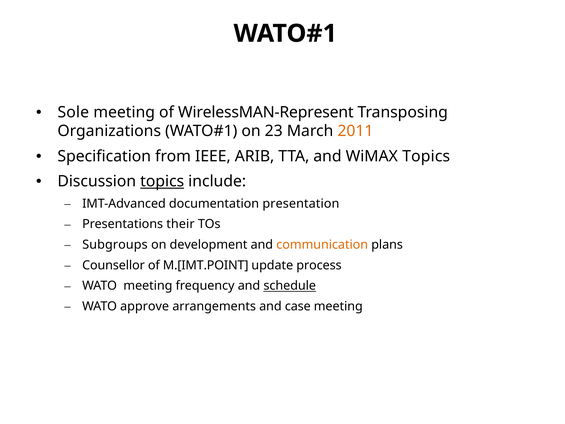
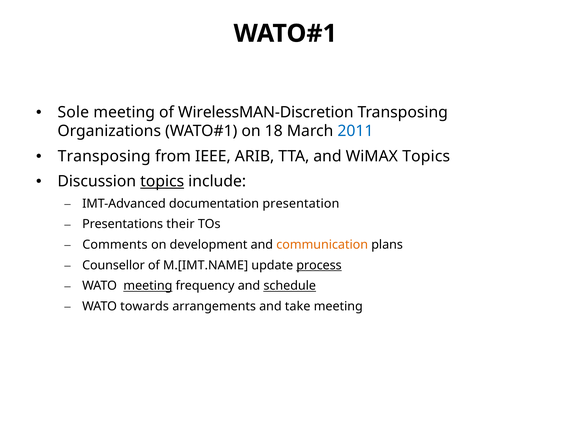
WirelessMAN-Represent: WirelessMAN-Represent -> WirelessMAN-Discretion
23: 23 -> 18
2011 colour: orange -> blue
Specification at (104, 156): Specification -> Transposing
Subgroups: Subgroups -> Comments
M.[IMT.POINT: M.[IMT.POINT -> M.[IMT.NAME
process underline: none -> present
meeting at (148, 286) underline: none -> present
approve: approve -> towards
case: case -> take
